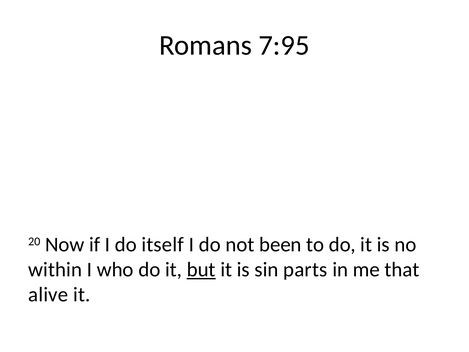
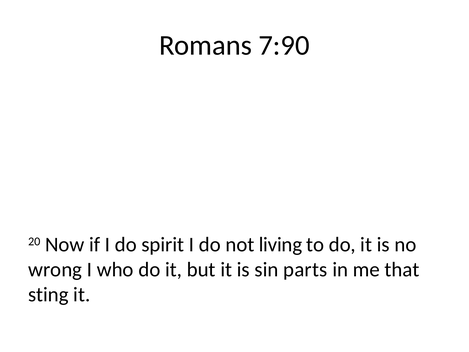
7:95: 7:95 -> 7:90
itself: itself -> spirit
been: been -> living
within: within -> wrong
but underline: present -> none
alive: alive -> sting
